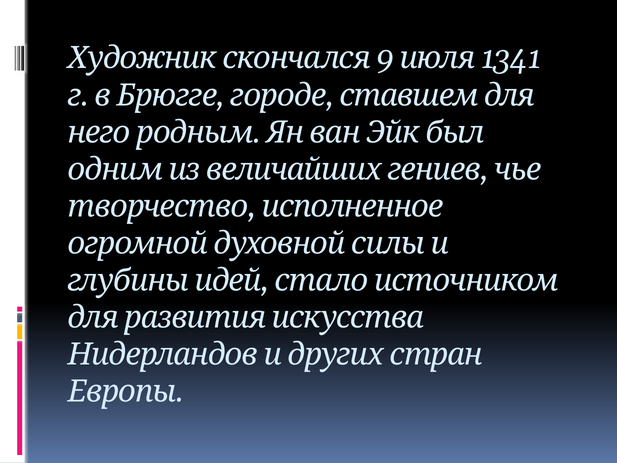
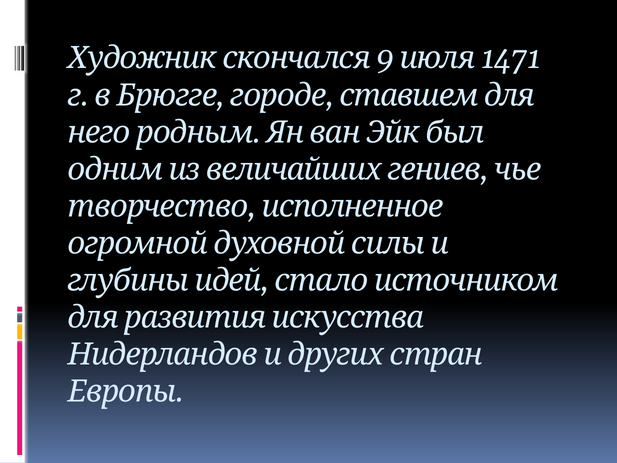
1341: 1341 -> 1471
